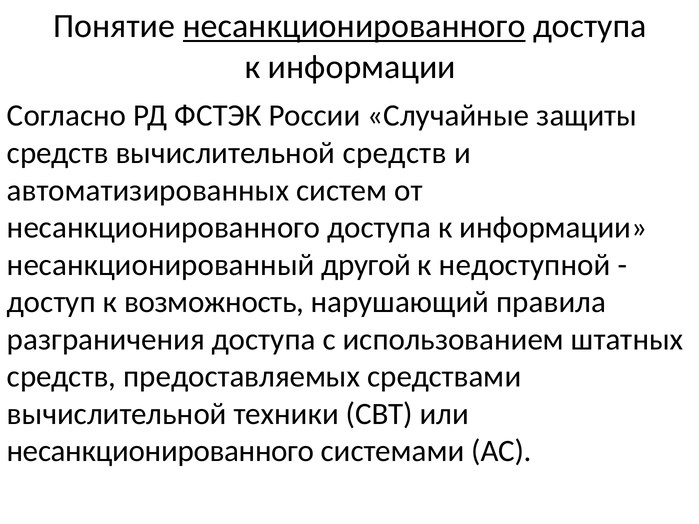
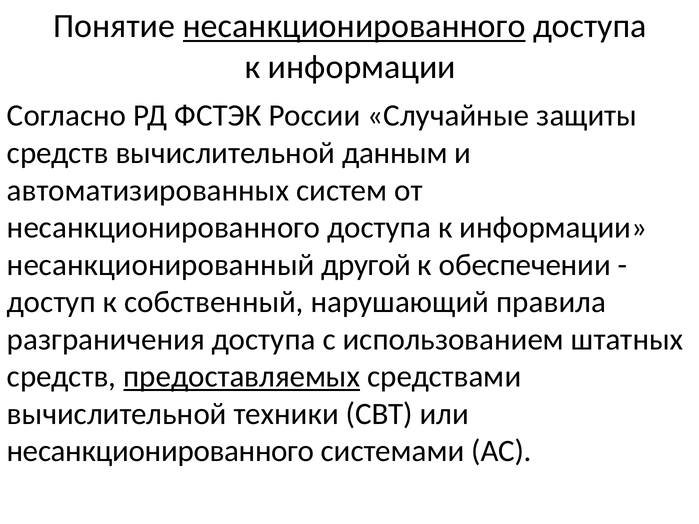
вычислительной средств: средств -> данным
недоступной: недоступной -> обеспечении
возможность: возможность -> собственный
предоставляемых underline: none -> present
